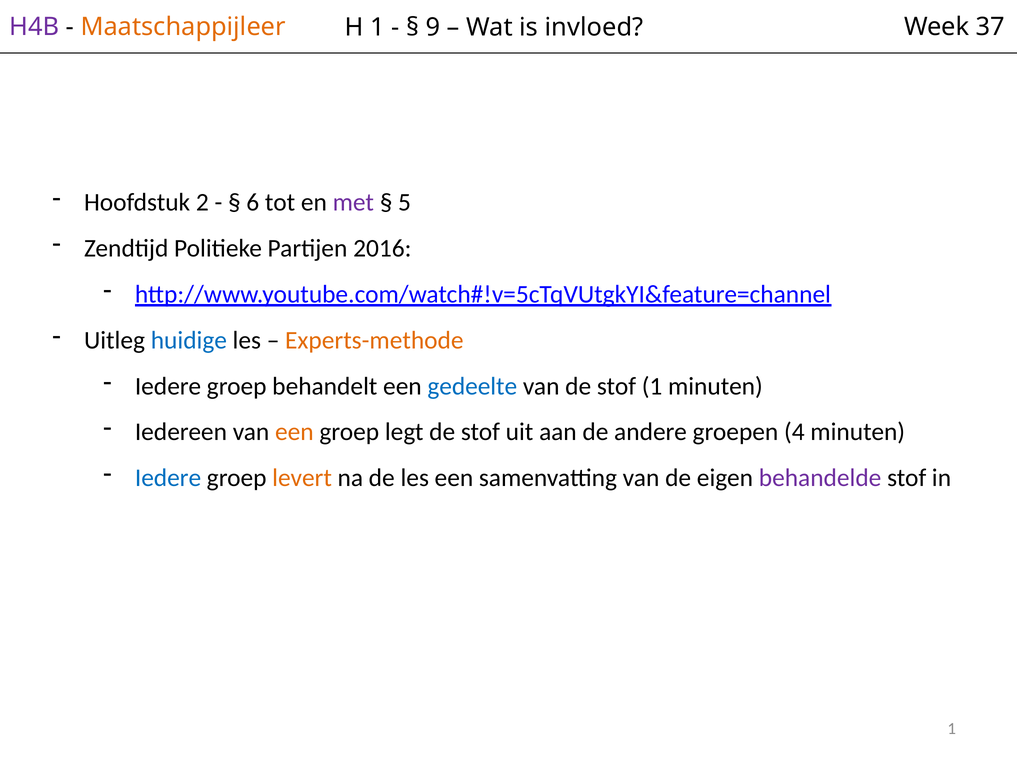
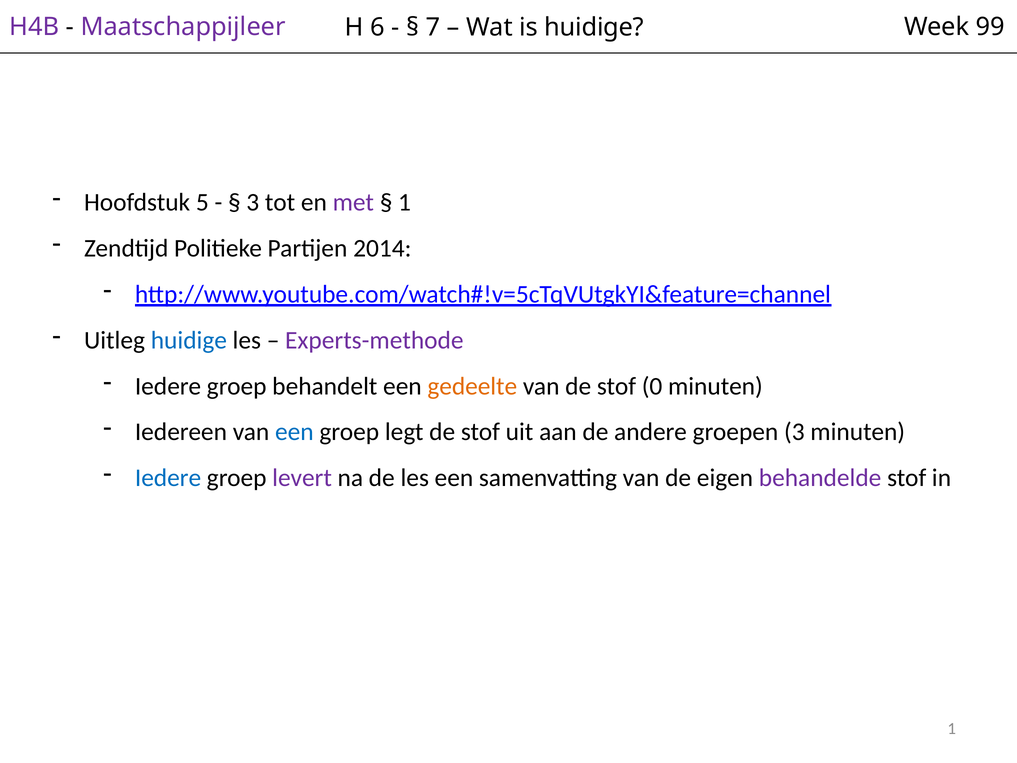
Maatschappijleer colour: orange -> purple
H 1: 1 -> 6
9: 9 -> 7
is invloed: invloed -> huidige
37: 37 -> 99
2: 2 -> 5
6 at (253, 202): 6 -> 3
5 at (404, 202): 5 -> 1
2016: 2016 -> 2014
Experts-methode colour: orange -> purple
gedeelte colour: blue -> orange
stof 1: 1 -> 0
een at (294, 432) colour: orange -> blue
groepen 4: 4 -> 3
levert colour: orange -> purple
